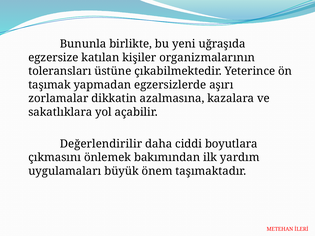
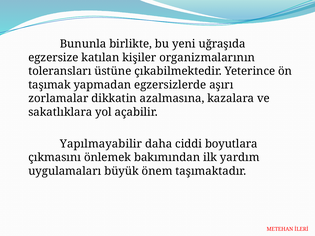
Değerlendirilir: Değerlendirilir -> Yapılmayabilir
